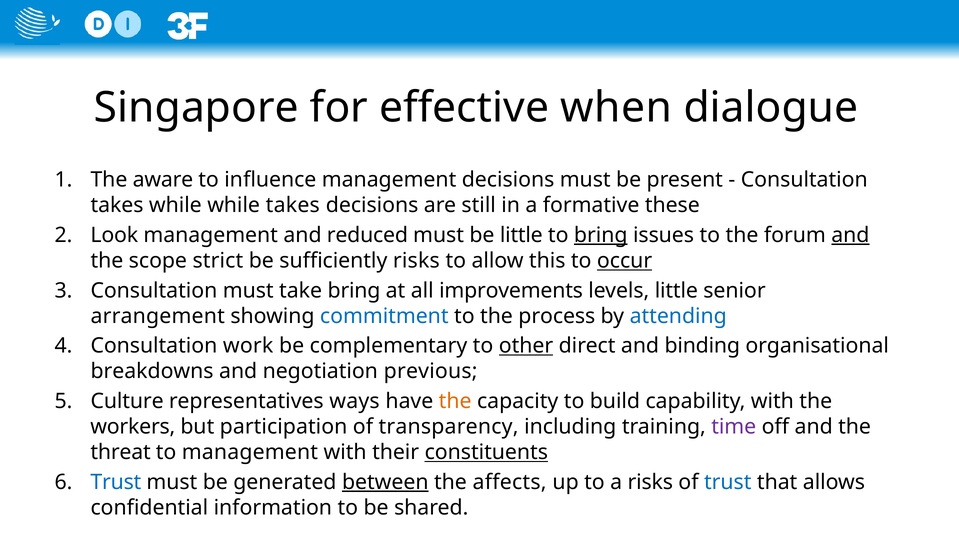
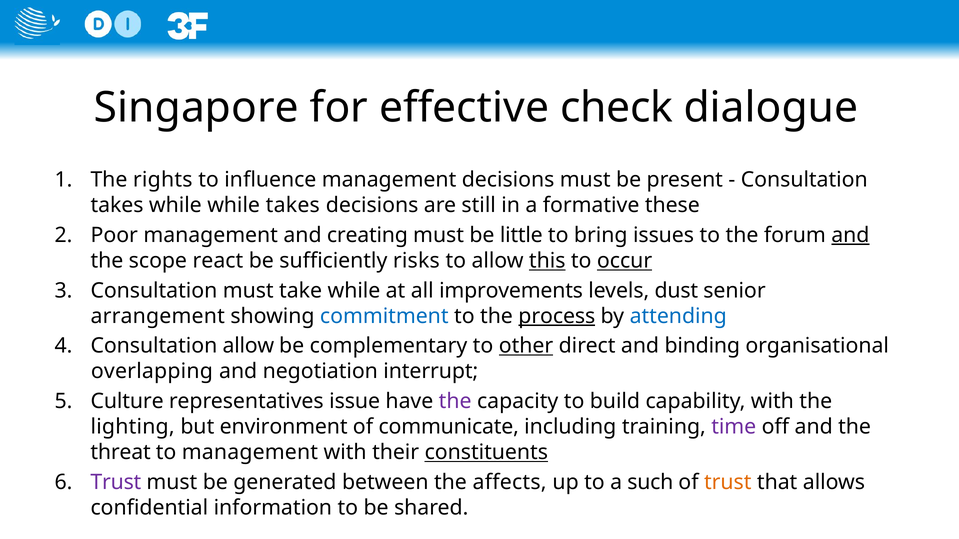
when: when -> check
aware: aware -> rights
Look: Look -> Poor
reduced: reduced -> creating
bring at (601, 235) underline: present -> none
strict: strict -> react
this underline: none -> present
take bring: bring -> while
levels little: little -> dust
process underline: none -> present
Consultation work: work -> allow
breakdowns: breakdowns -> overlapping
previous: previous -> interrupt
ways: ways -> issue
the at (455, 402) colour: orange -> purple
workers: workers -> lighting
participation: participation -> environment
transparency: transparency -> communicate
Trust at (116, 483) colour: blue -> purple
between underline: present -> none
a risks: risks -> such
trust at (728, 483) colour: blue -> orange
